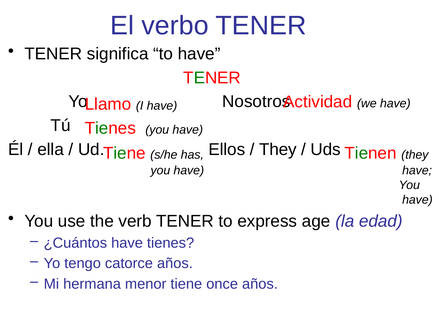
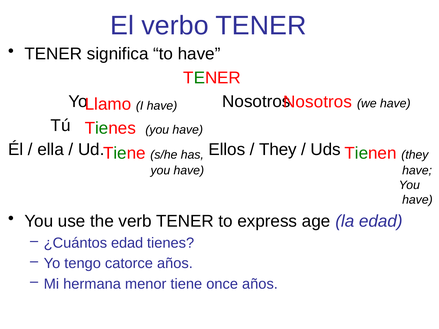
Actividad at (318, 102): Actividad -> Nosotros
¿Cuántos have: have -> edad
